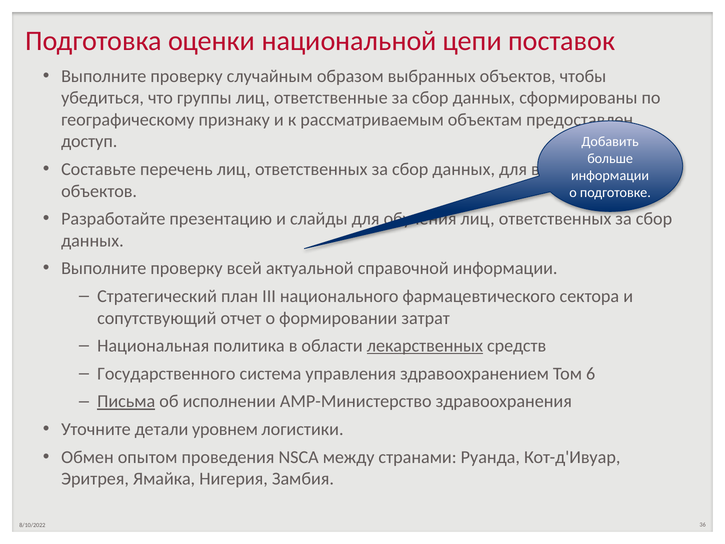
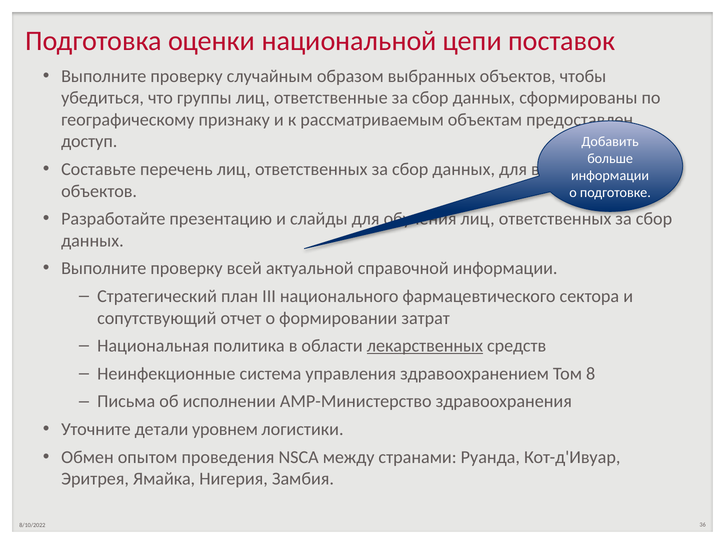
Государственного: Государственного -> Неинфекционные
6: 6 -> 8
Письма underline: present -> none
